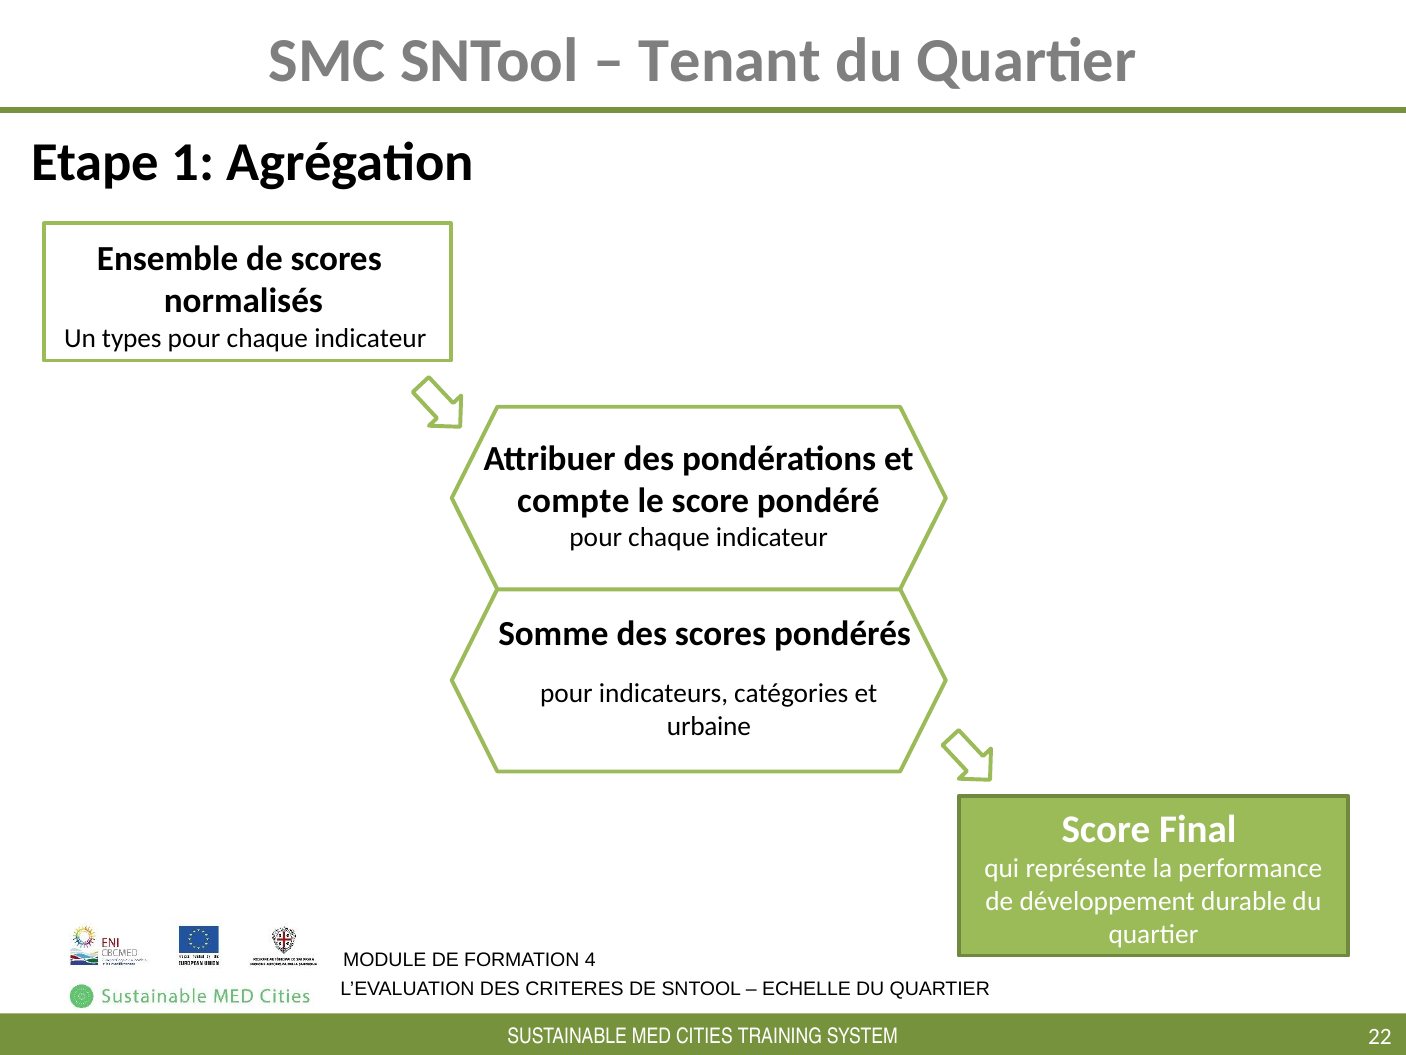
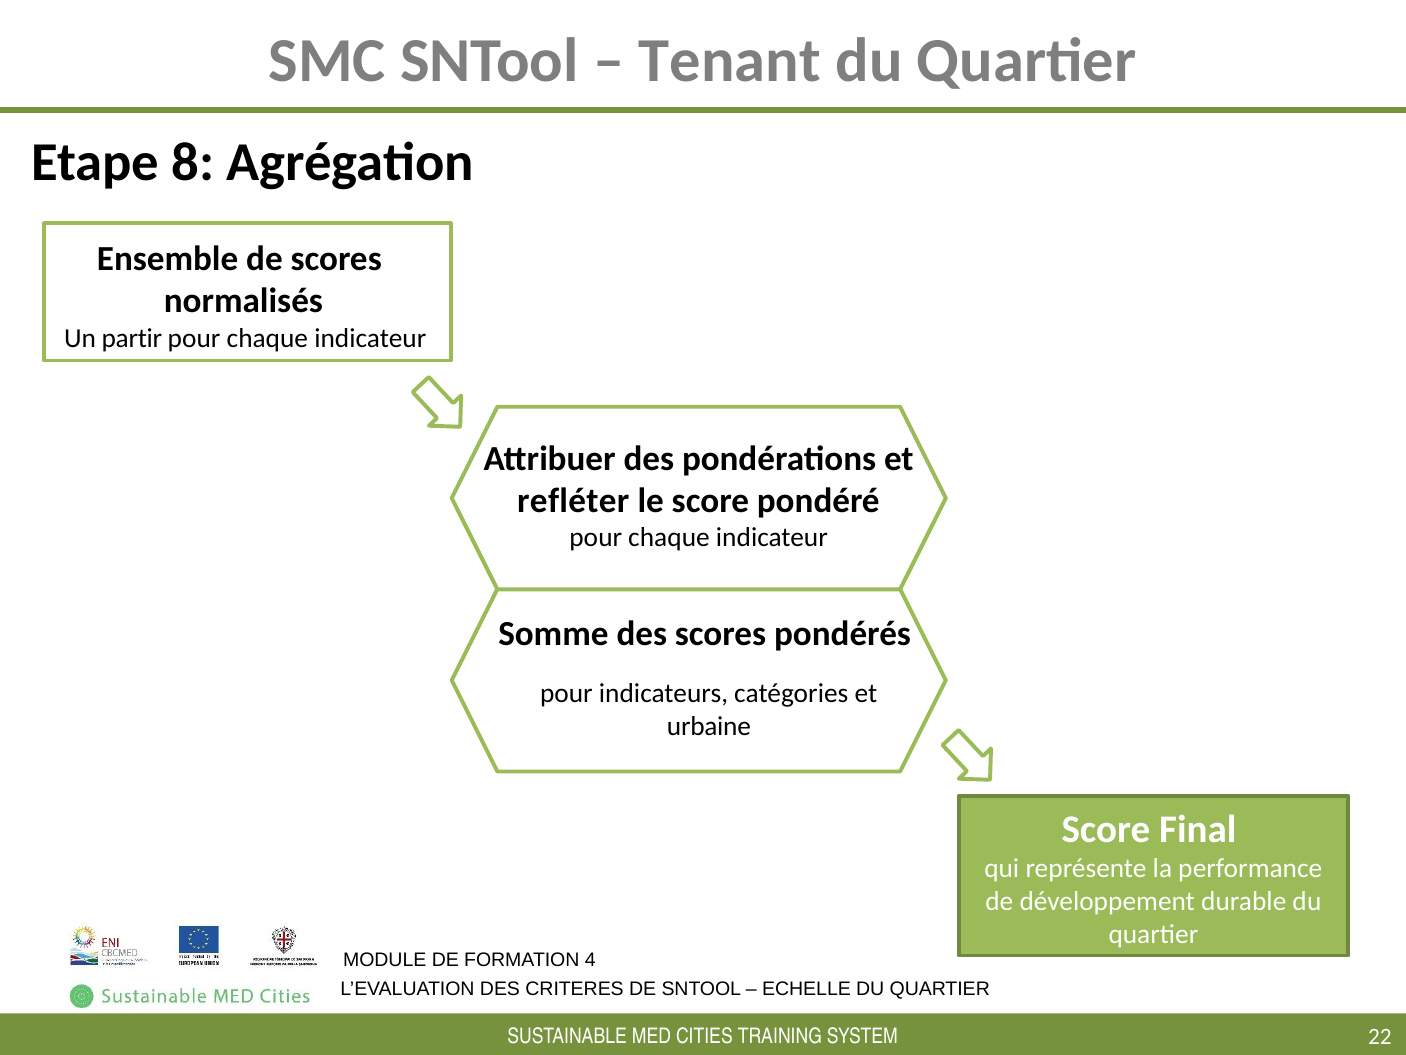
1: 1 -> 8
types: types -> partir
compte: compte -> refléter
